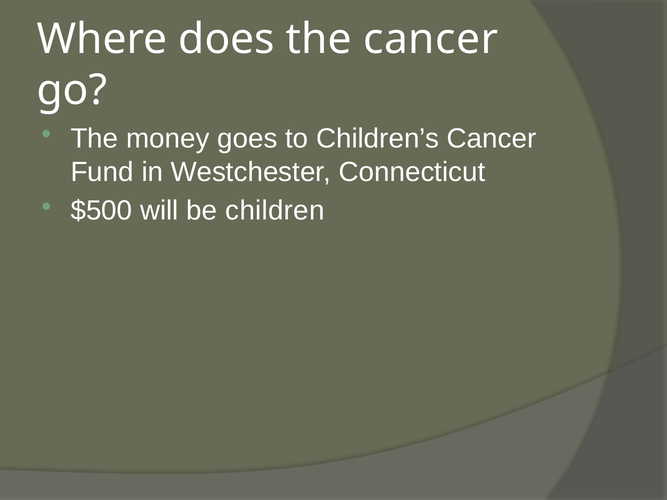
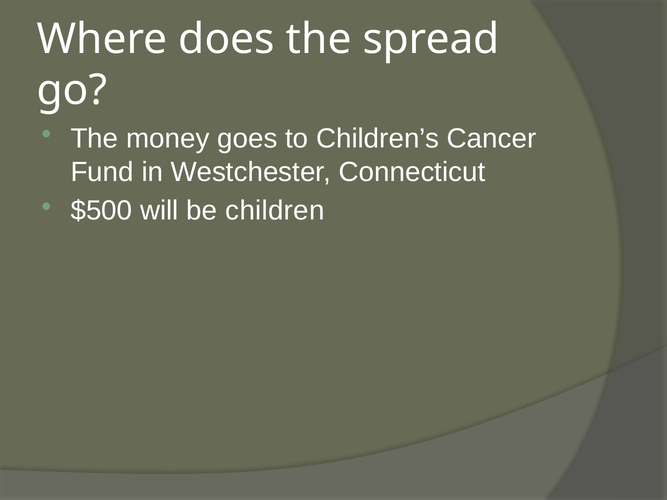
the cancer: cancer -> spread
